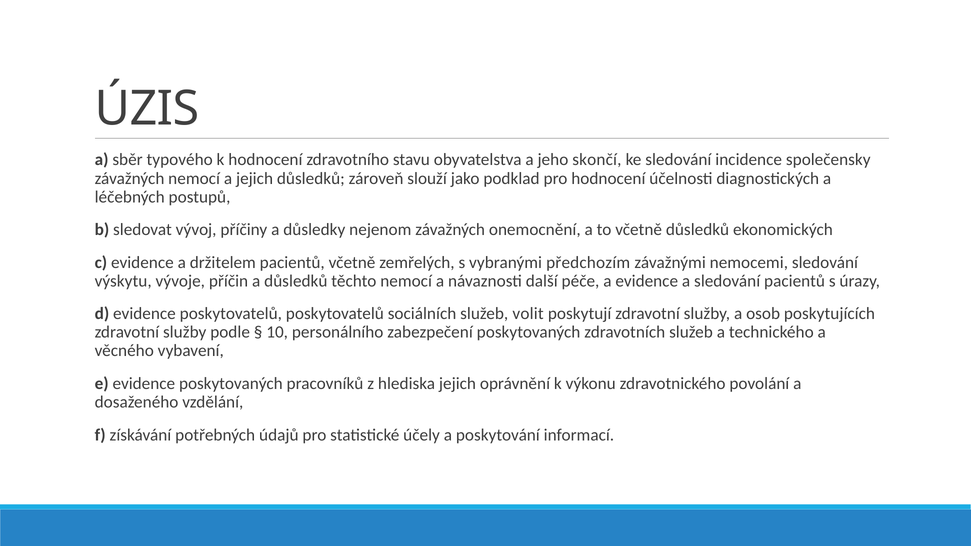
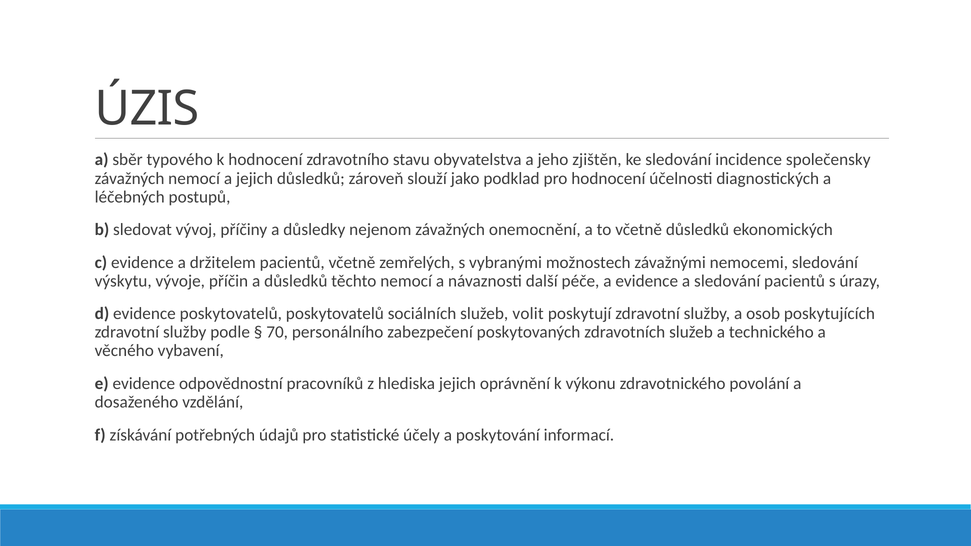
skončí: skončí -> zjištěn
předchozím: předchozím -> možnostech
10: 10 -> 70
evidence poskytovaných: poskytovaných -> odpovědnostní
